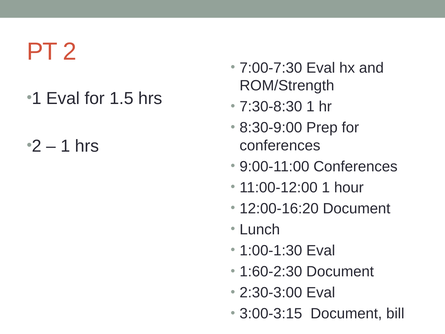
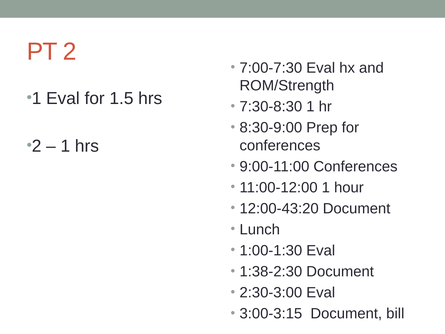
12:00-16:20: 12:00-16:20 -> 12:00-43:20
1:60-2:30: 1:60-2:30 -> 1:38-2:30
